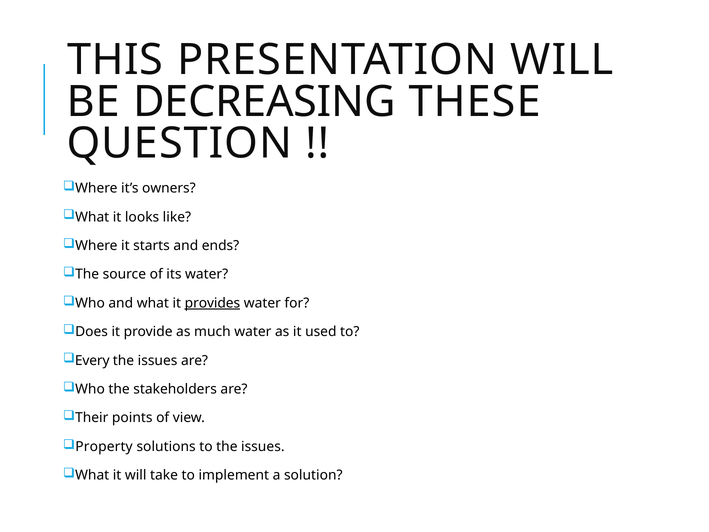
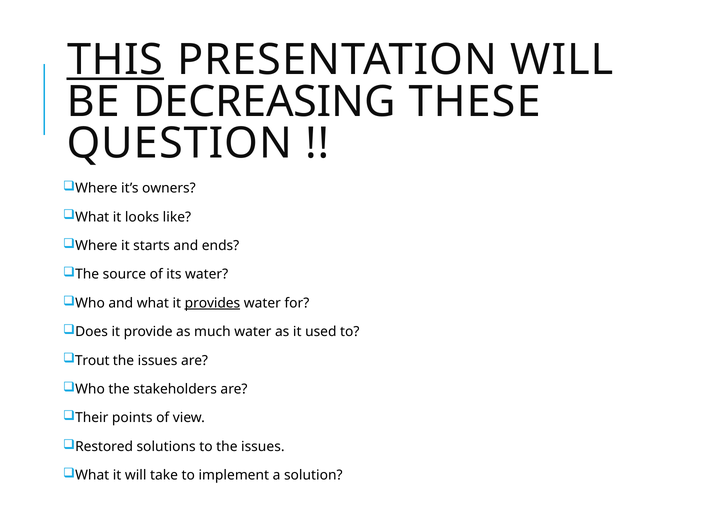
THIS underline: none -> present
Every: Every -> Trout
Property: Property -> Restored
